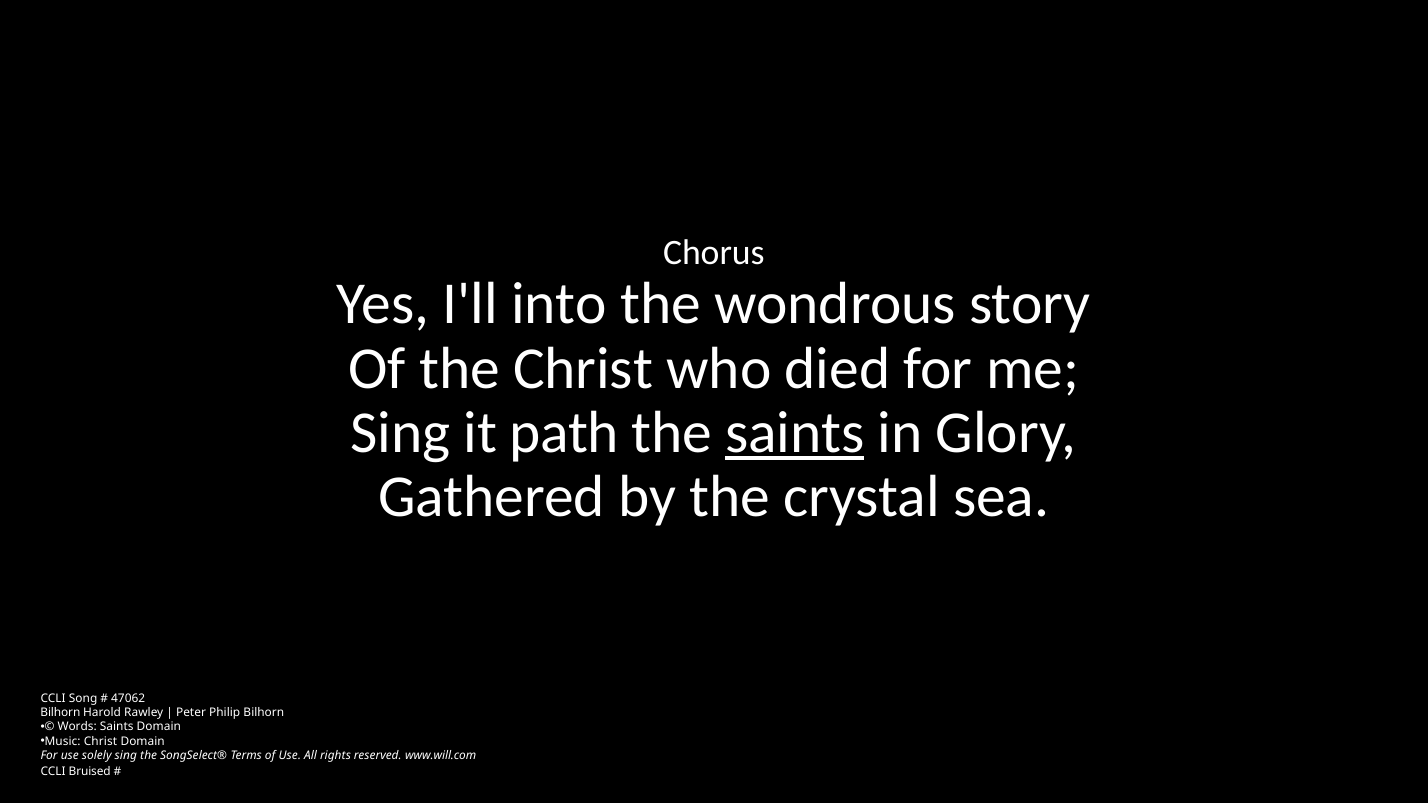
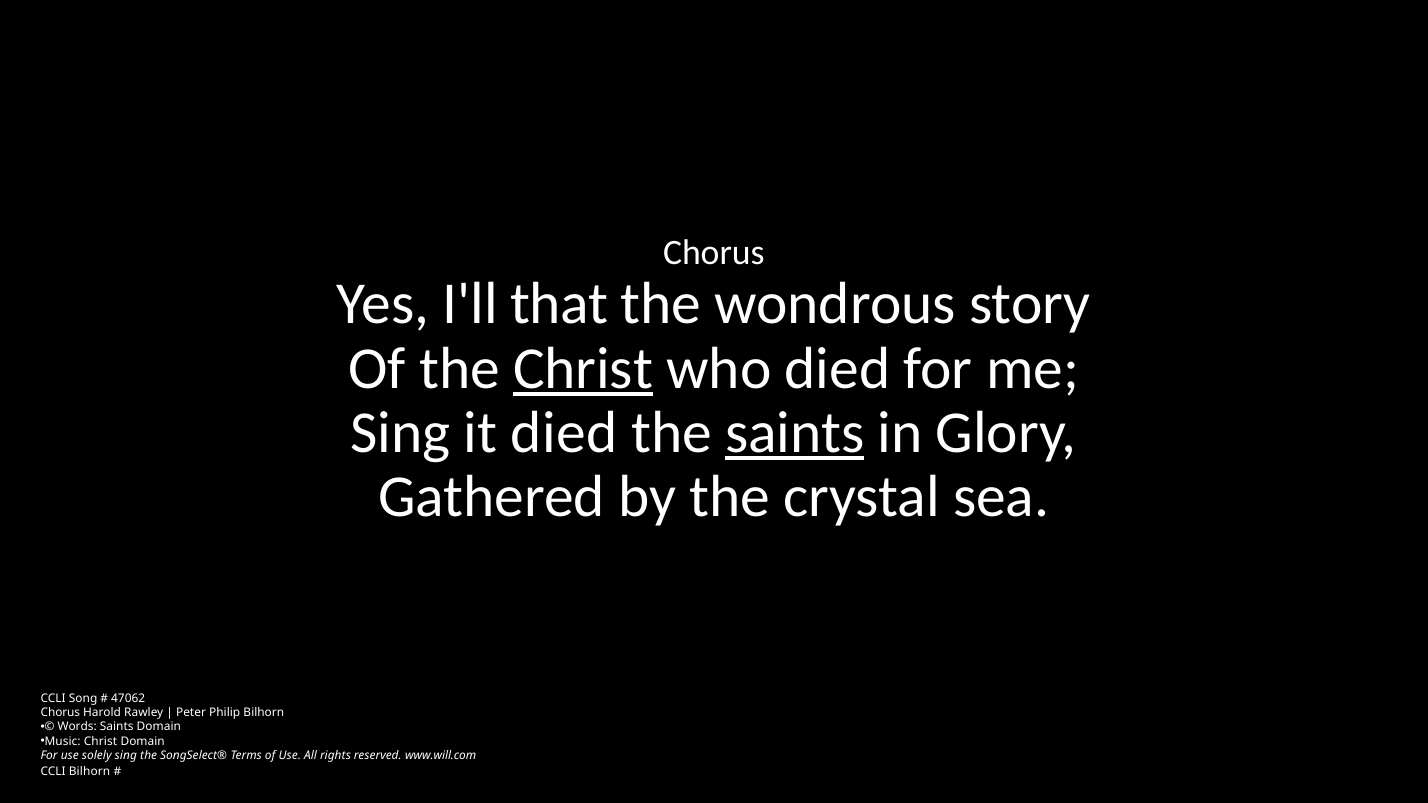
into: into -> that
Christ at (583, 369) underline: none -> present
it path: path -> died
Bilhorn at (60, 713): Bilhorn -> Chorus
CCLI Bruised: Bruised -> Bilhorn
